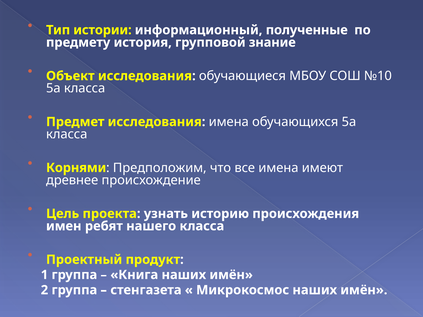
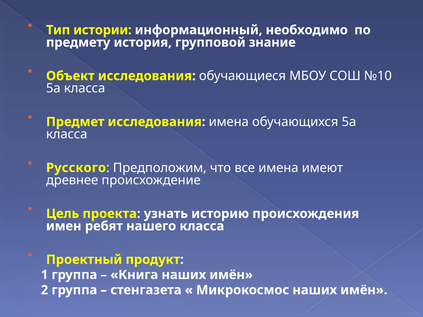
полученные: полученные -> необходимо
Корнями: Корнями -> Русского
